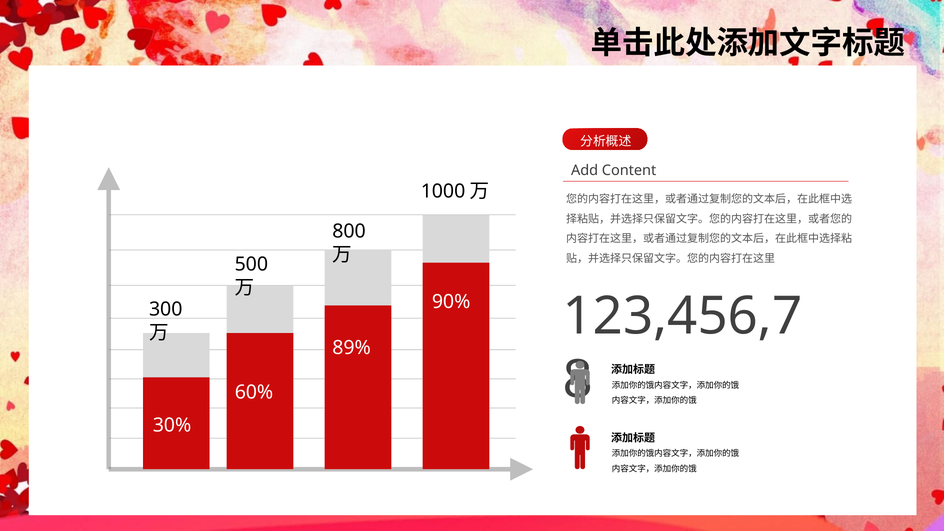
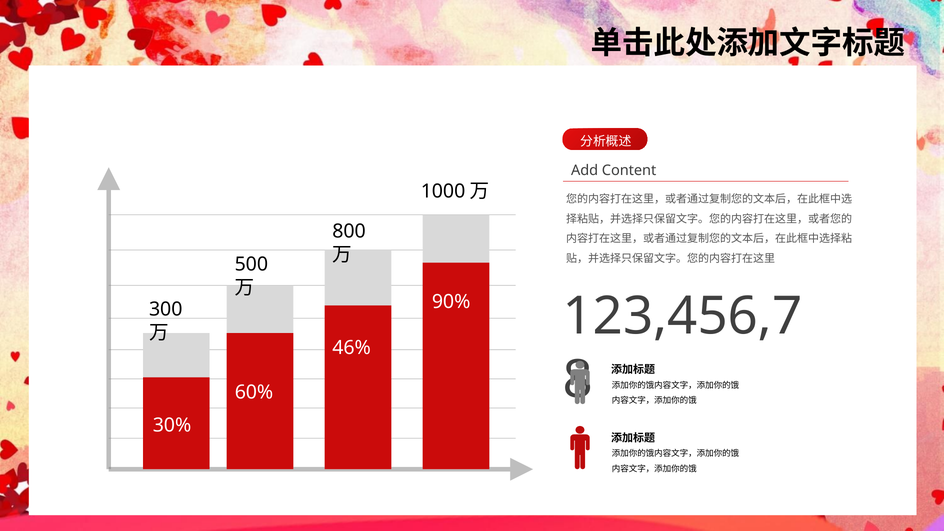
89%: 89% -> 46%
